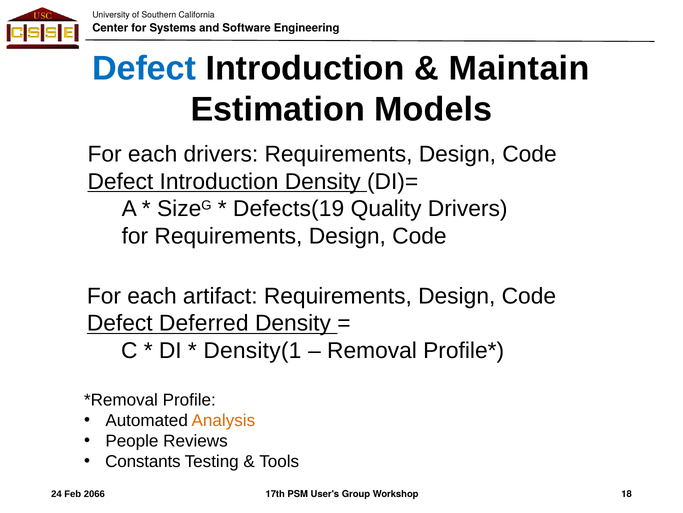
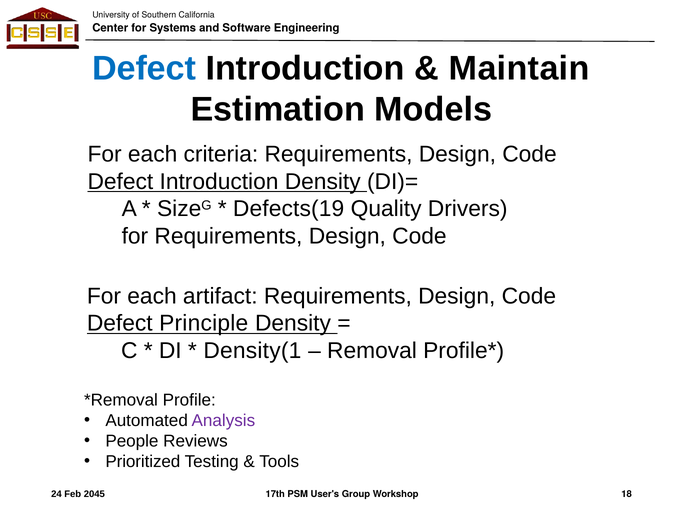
each drivers: drivers -> criteria
Deferred: Deferred -> Principle
Analysis colour: orange -> purple
Constants: Constants -> Prioritized
2066: 2066 -> 2045
